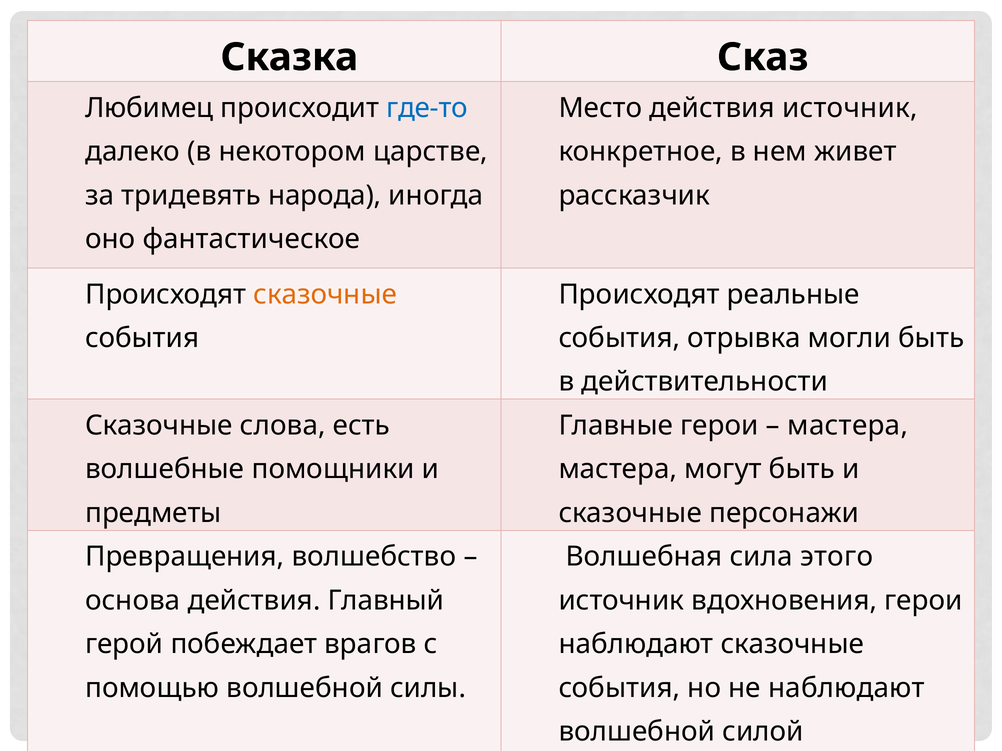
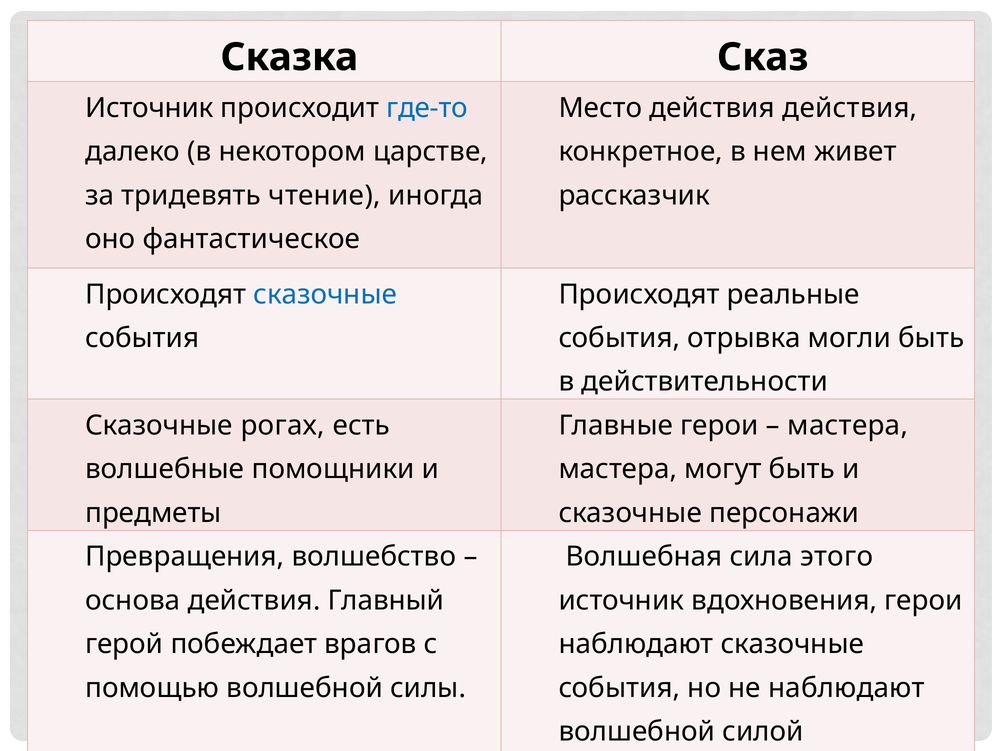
Любимец at (149, 108): Любимец -> Источник
действия источник: источник -> действия
народа: народа -> чтение
сказочные at (325, 295) colour: orange -> blue
слова: слова -> рогах
